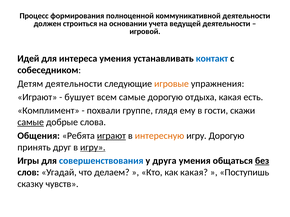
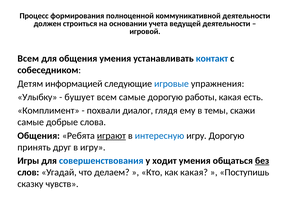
Идей at (28, 59): Идей -> Всем
для интереса: интереса -> общения
Детям деятельности: деятельности -> информацией
игровые colour: orange -> blue
Играют at (37, 97): Играют -> Улыбку
отдыха: отдыха -> работы
группе: группе -> диалог
гости: гости -> темы
самые at (31, 122) underline: present -> none
интересную colour: orange -> blue
игру at (93, 148) underline: present -> none
друга: друга -> ходит
